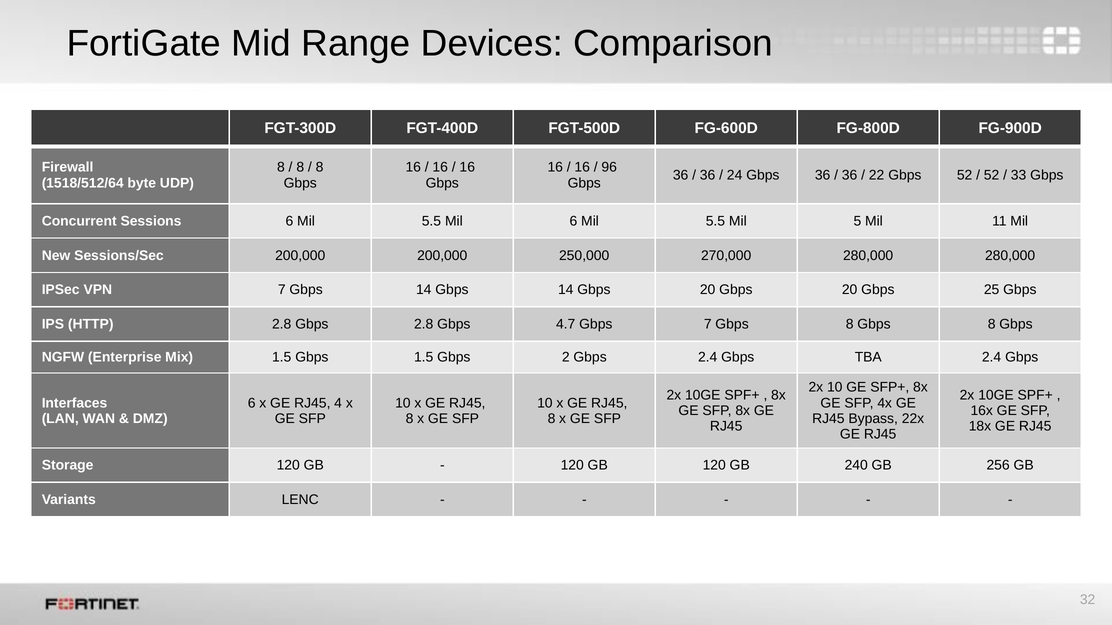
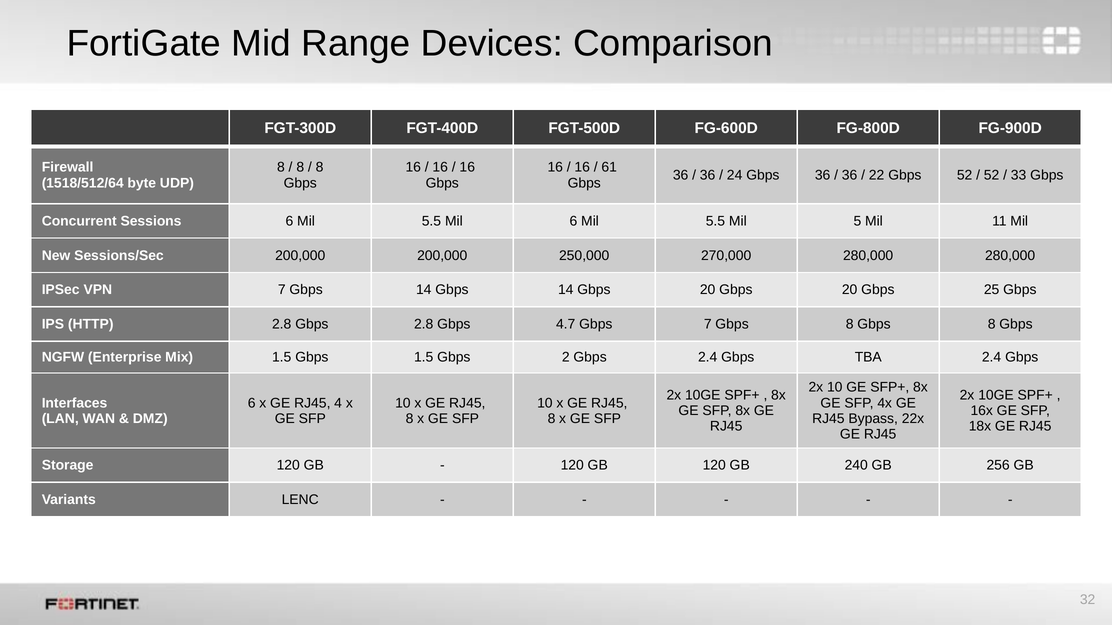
96: 96 -> 61
